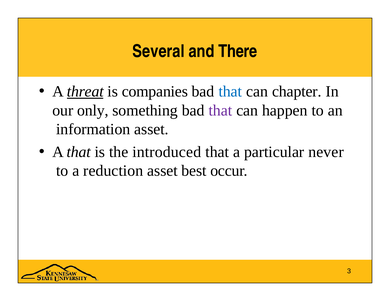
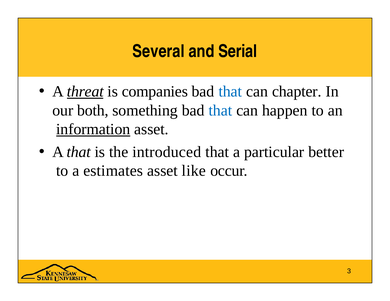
There: There -> Serial
only: only -> both
that at (220, 110) colour: purple -> blue
information underline: none -> present
never: never -> better
reduction: reduction -> estimates
best: best -> like
